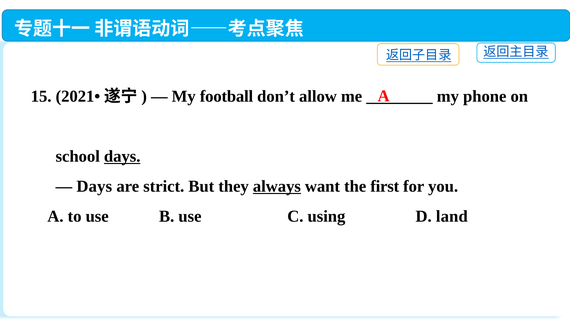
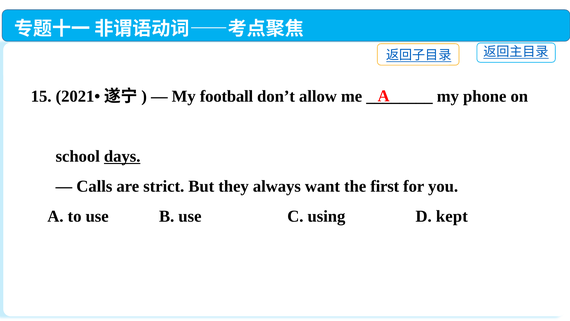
Days at (94, 186): Days -> Calls
always underline: present -> none
land: land -> kept
